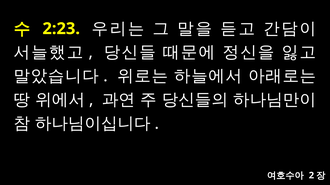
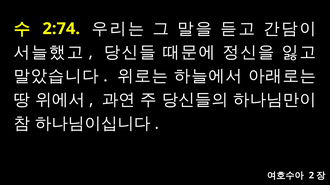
2:23: 2:23 -> 2:74
